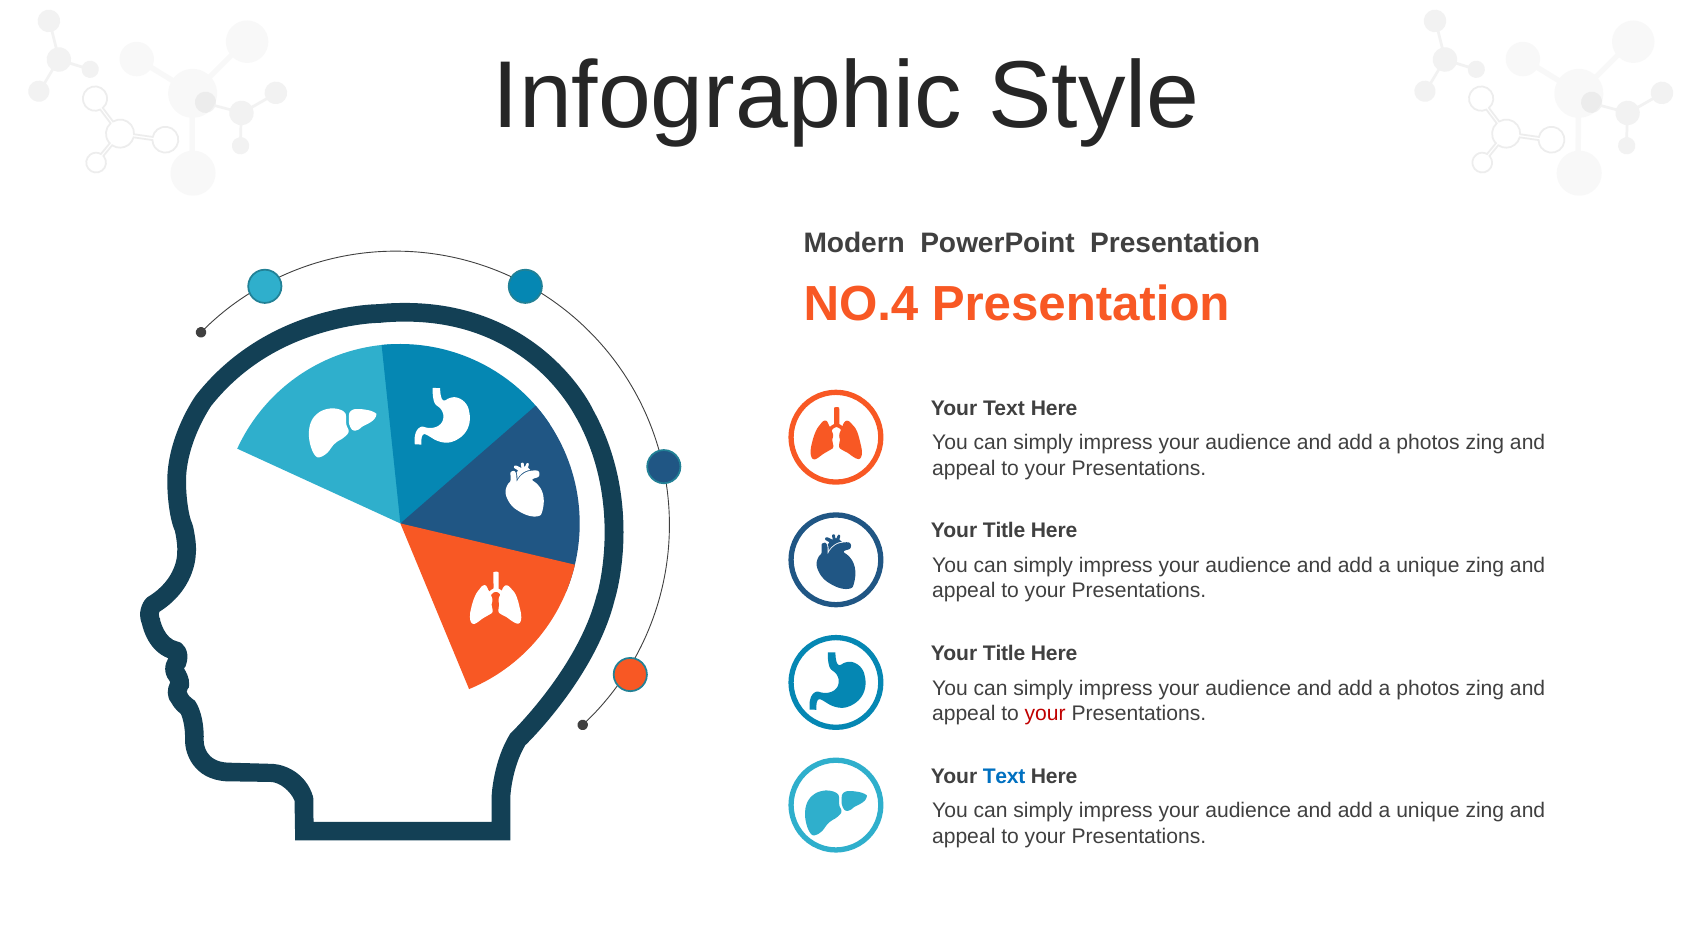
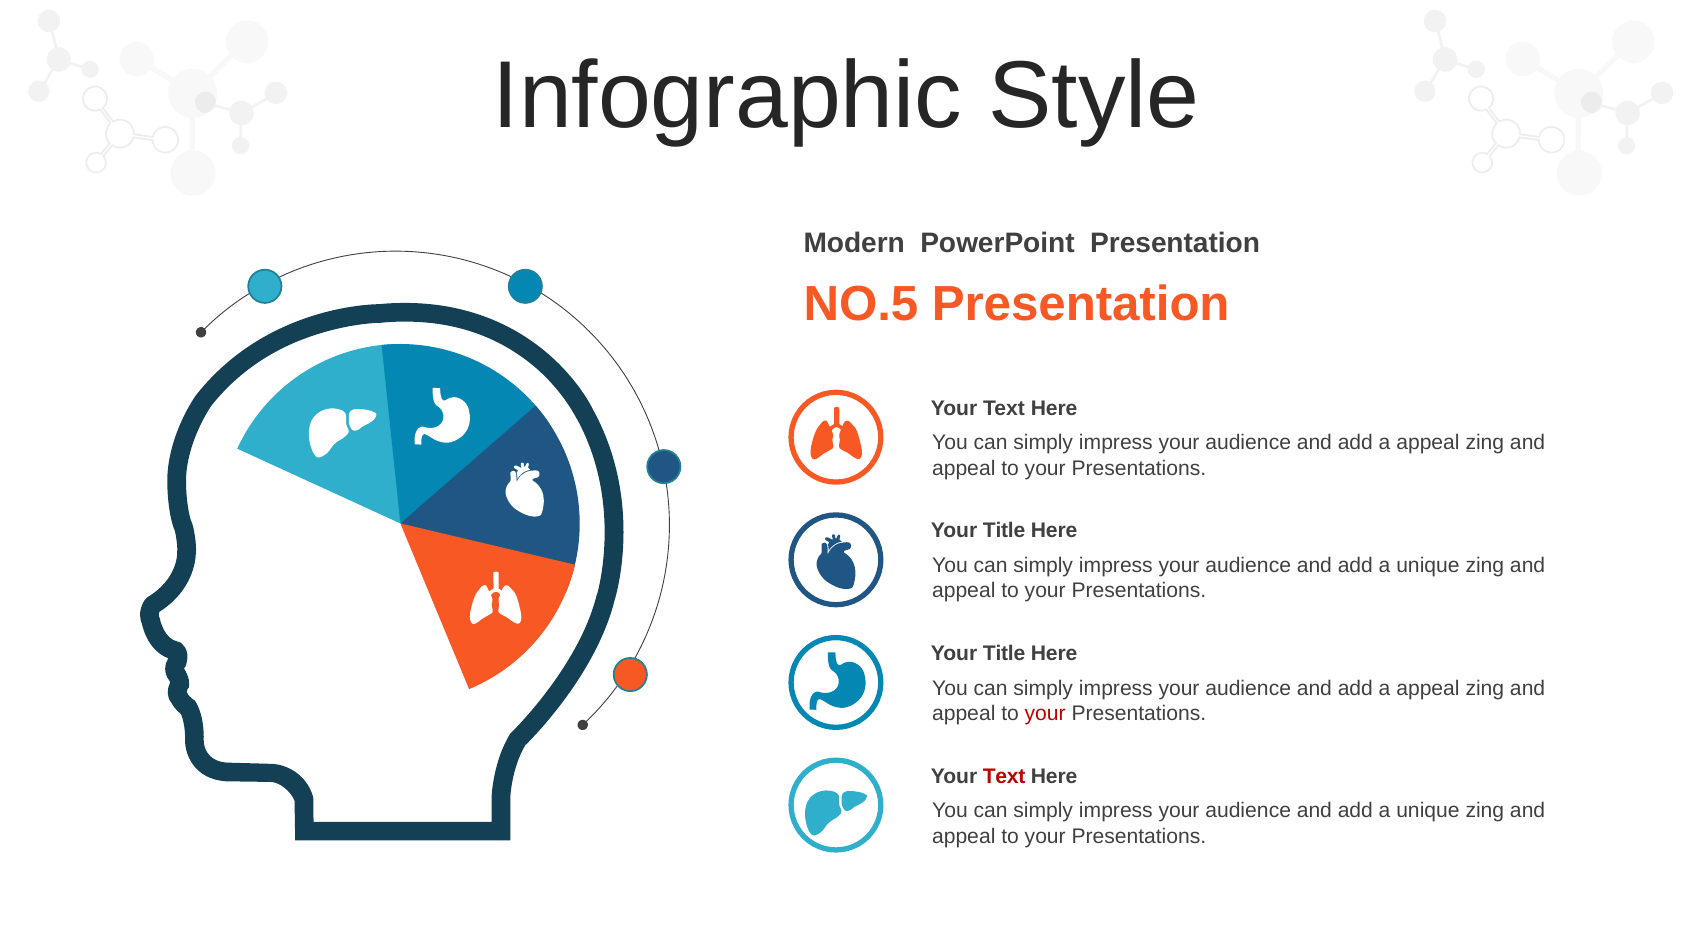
NO.4: NO.4 -> NO.5
photos at (1428, 443): photos -> appeal
photos at (1428, 688): photos -> appeal
Text at (1004, 776) colour: blue -> red
